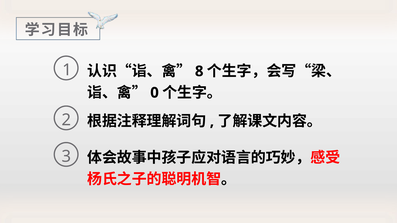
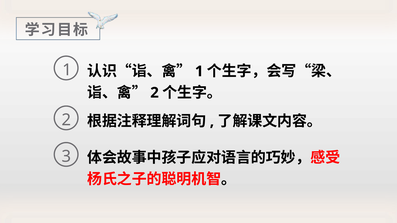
8 at (199, 71): 8 -> 1
0 at (155, 93): 0 -> 2
